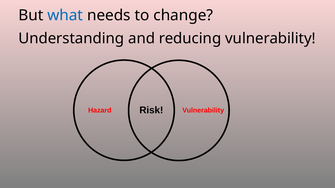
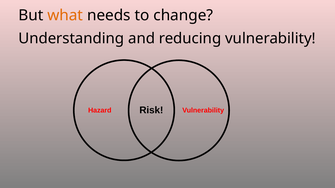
what colour: blue -> orange
